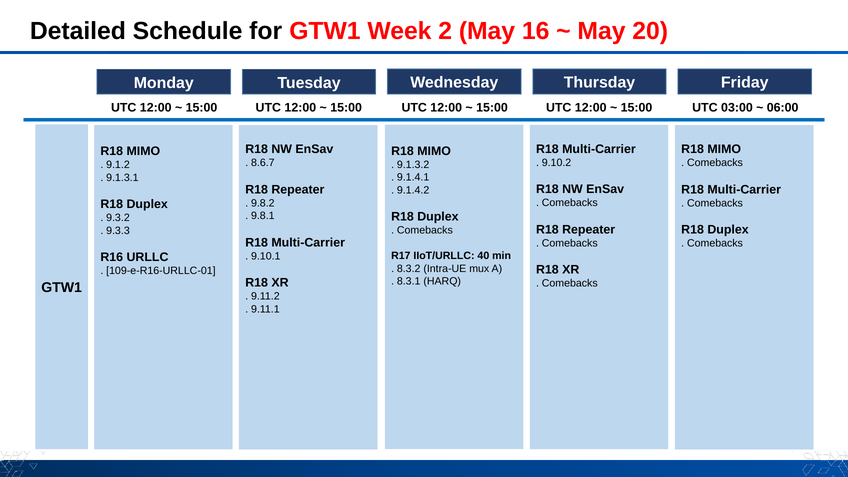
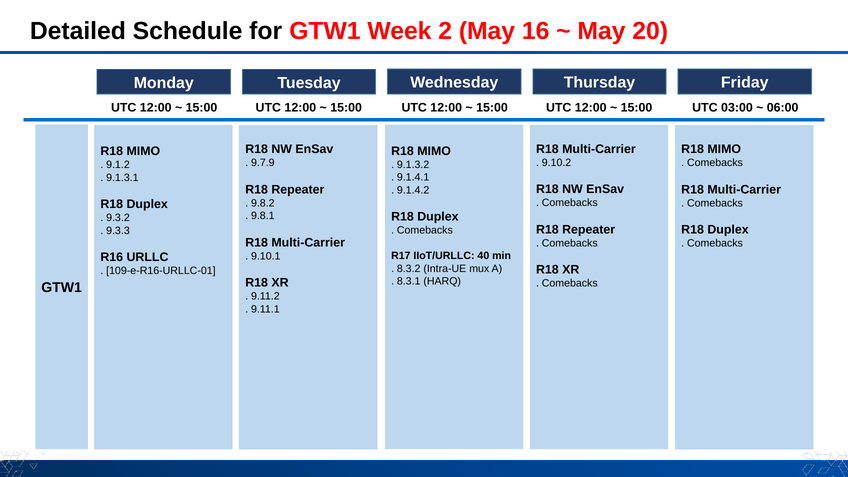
8.6.7: 8.6.7 -> 9.7.9
